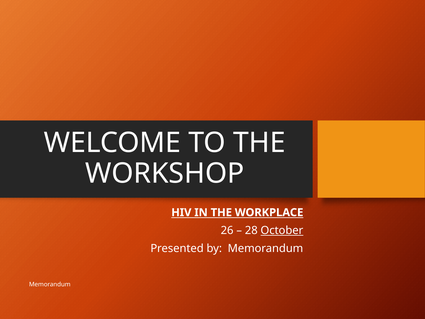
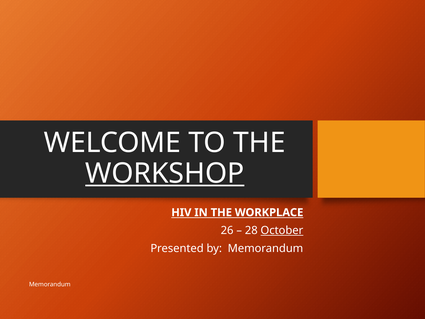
WORKSHOP underline: none -> present
